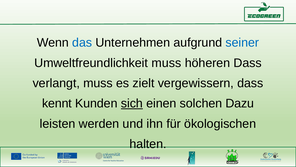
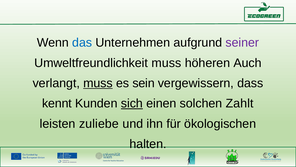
seiner colour: blue -> purple
höheren Dass: Dass -> Auch
muss at (98, 83) underline: none -> present
zielt: zielt -> sein
Dazu: Dazu -> Zahlt
werden: werden -> zuliebe
